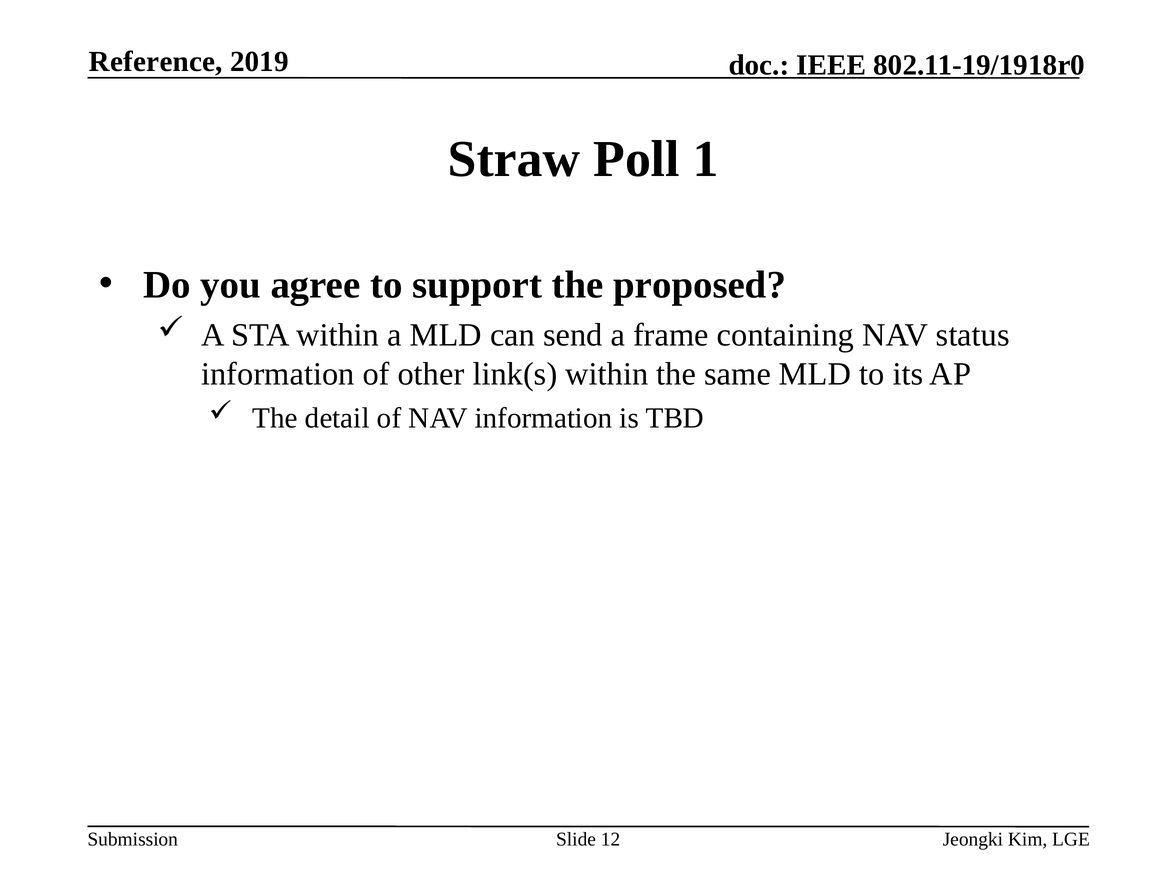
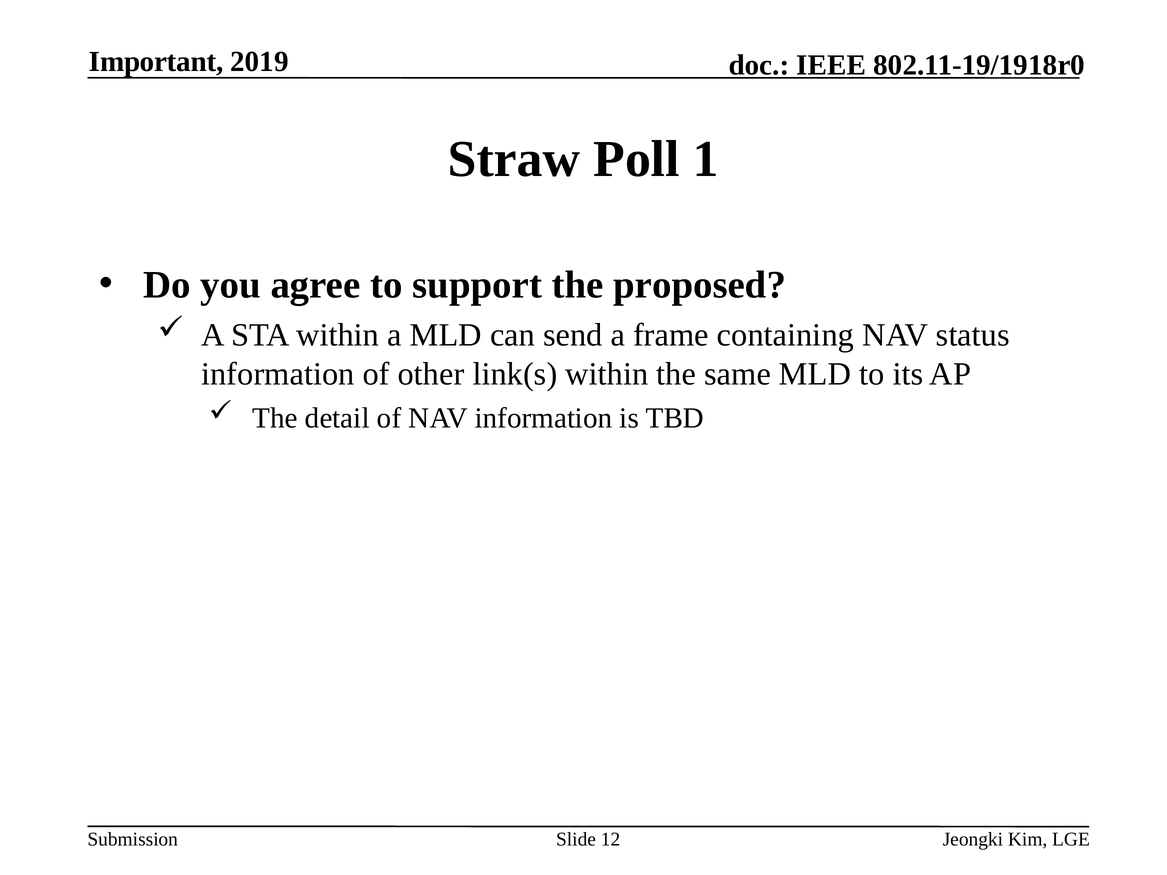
Reference: Reference -> Important
